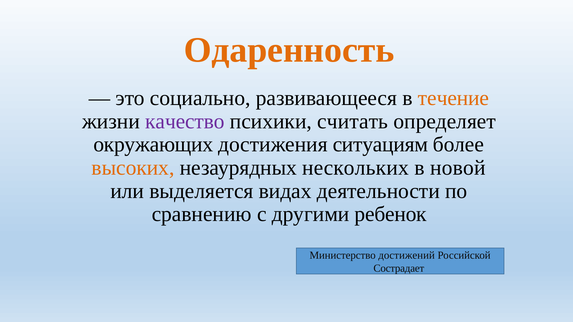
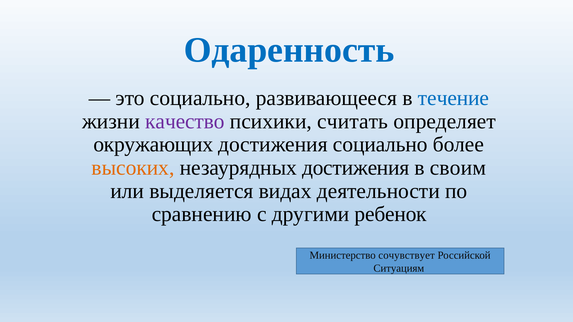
Одаренность colour: orange -> blue
течение colour: orange -> blue
достижения ситуациям: ситуациям -> социально
незаурядных нескольких: нескольких -> достижения
новой: новой -> своим
достижений: достижений -> сочувствует
Сострадает: Сострадает -> Ситуациям
